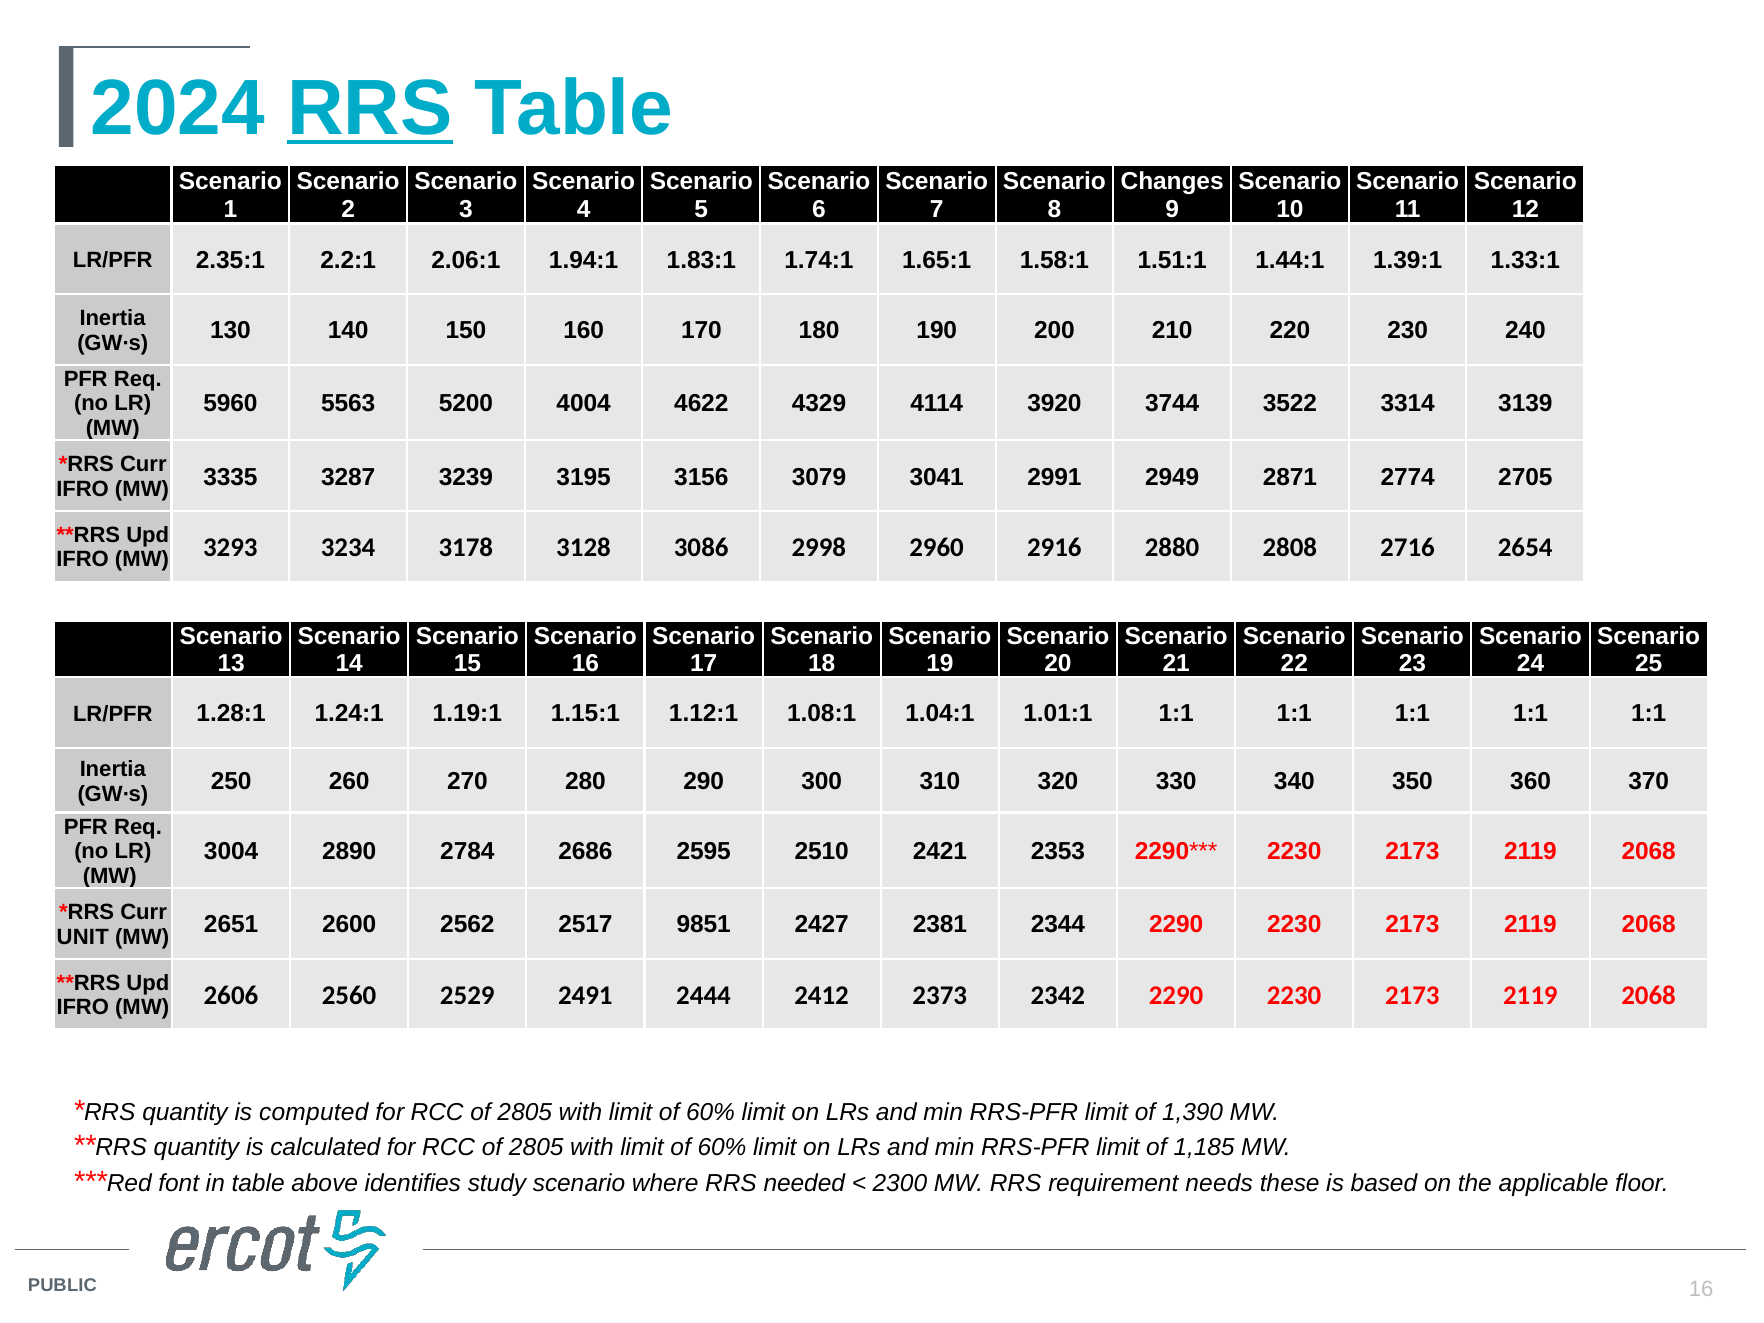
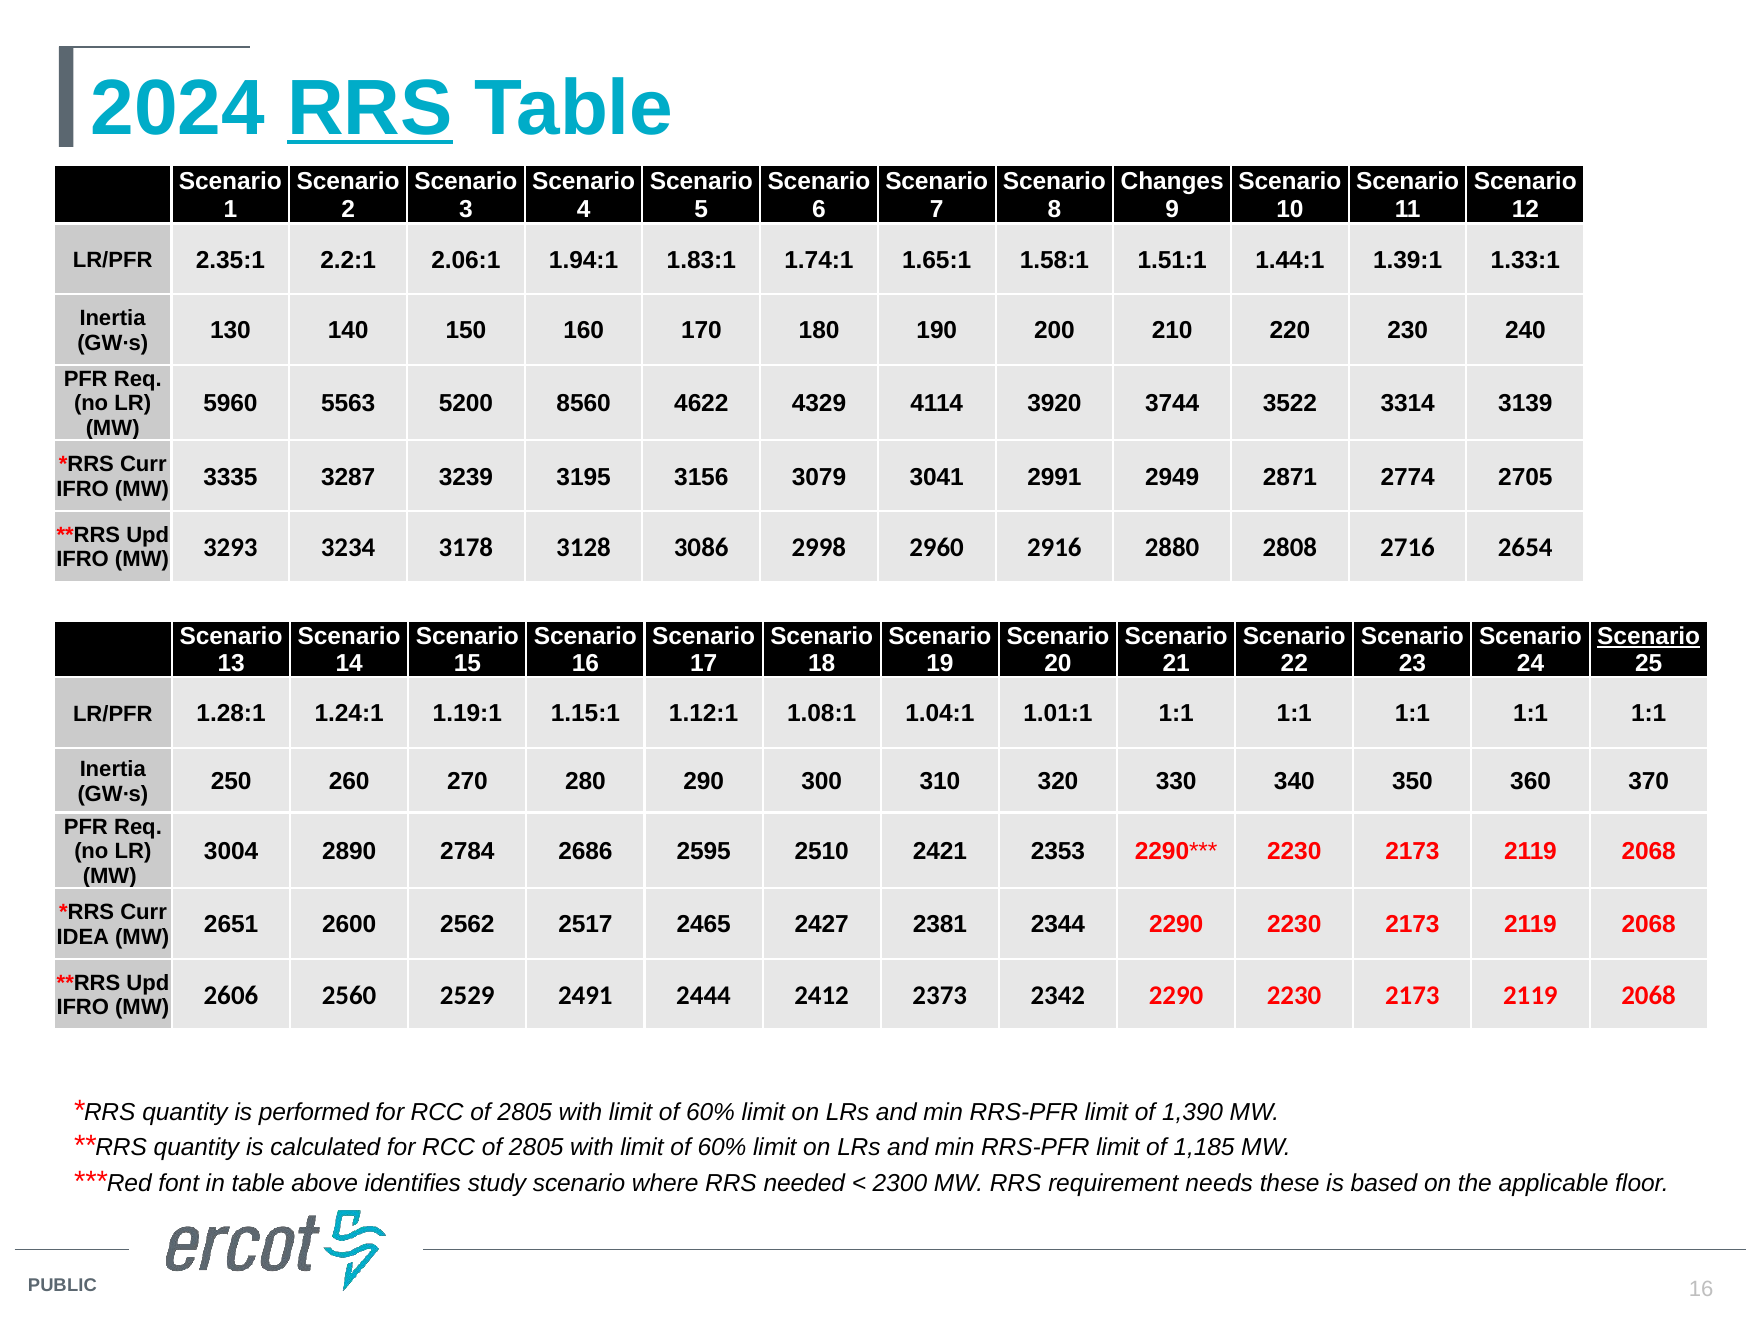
4004: 4004 -> 8560
Scenario at (1649, 637) underline: none -> present
UNIT: UNIT -> IDEA
9851: 9851 -> 2465
computed: computed -> performed
